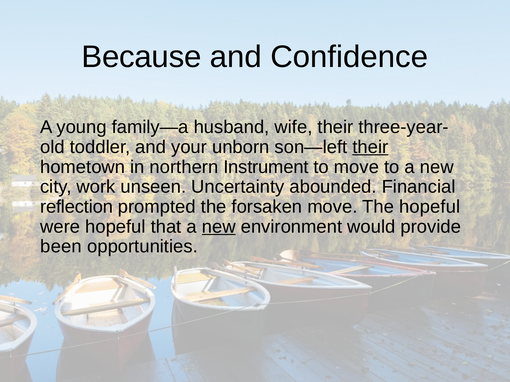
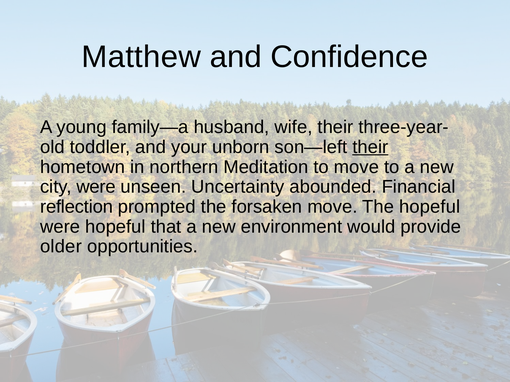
Because: Because -> Matthew
Instrument: Instrument -> Meditation
city work: work -> were
new at (219, 227) underline: present -> none
been: been -> older
